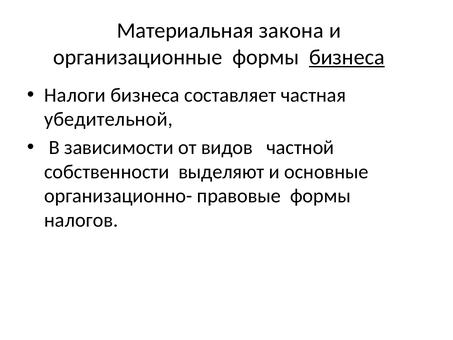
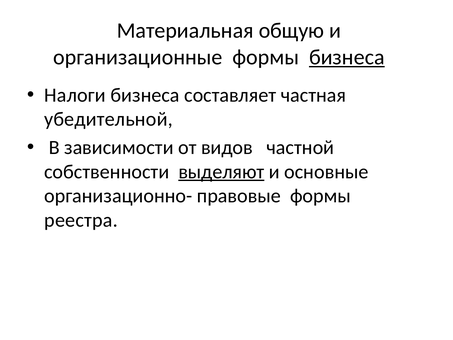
закона: закона -> общую
выделяют underline: none -> present
налогов: налогов -> реестра
